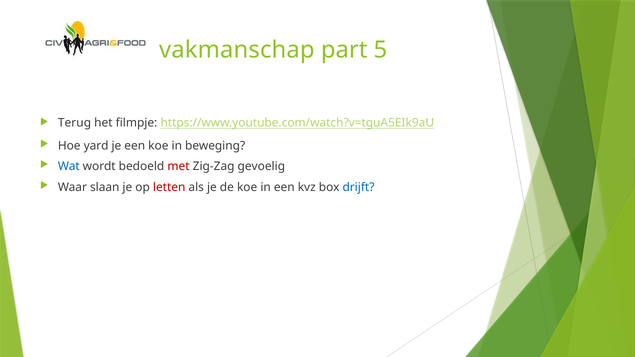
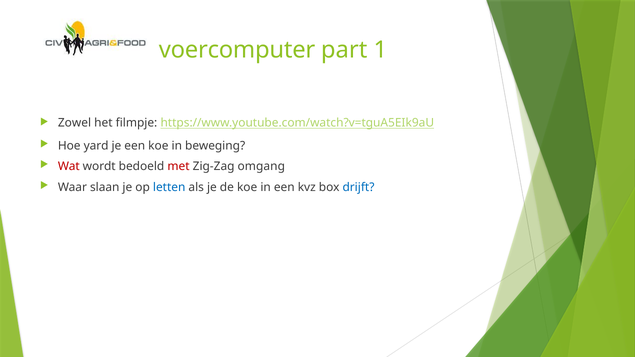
vakmanschap: vakmanschap -> voercomputer
5: 5 -> 1
Terug: Terug -> Zowel
Wat colour: blue -> red
gevoelig: gevoelig -> omgang
letten colour: red -> blue
